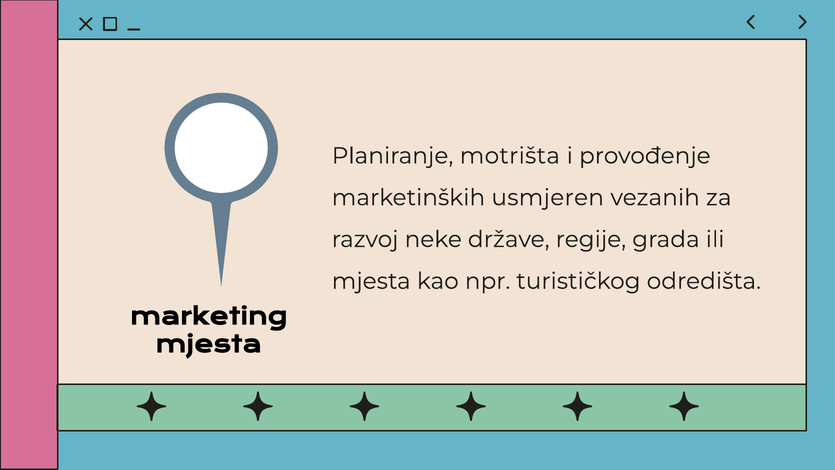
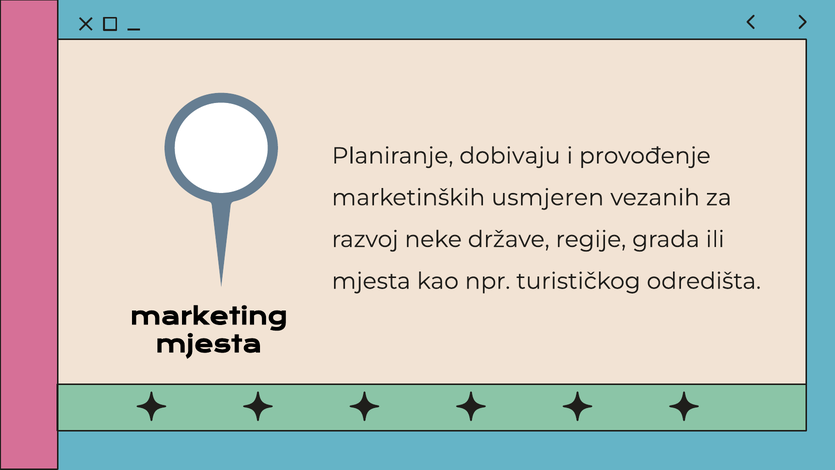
motrišta: motrišta -> dobivaju
